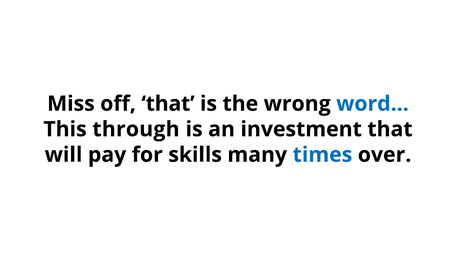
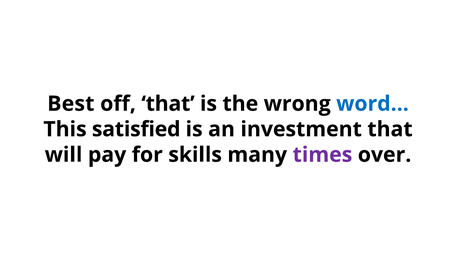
Miss: Miss -> Best
through: through -> satisfied
times colour: blue -> purple
